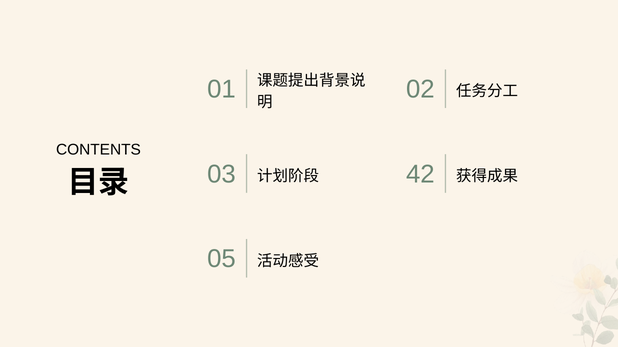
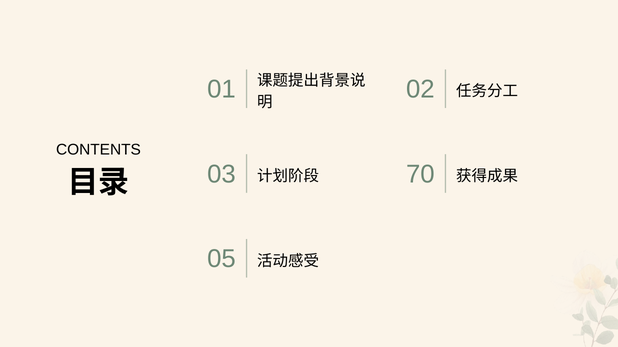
42: 42 -> 70
